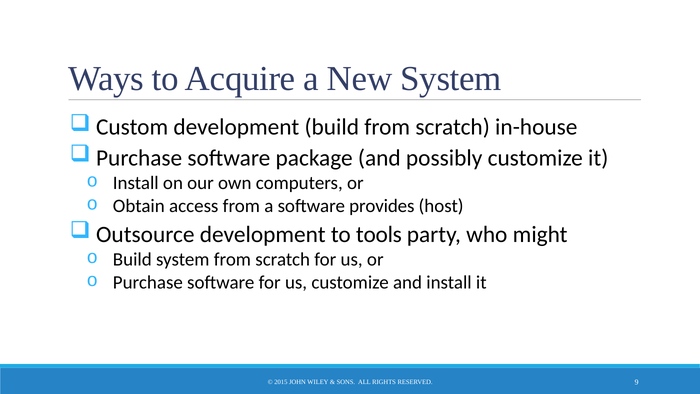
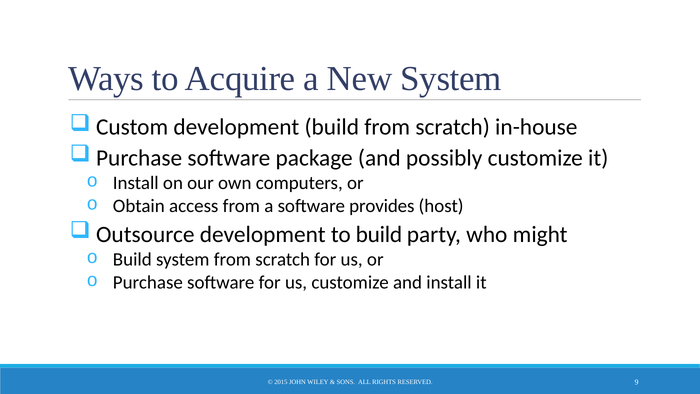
to tools: tools -> build
